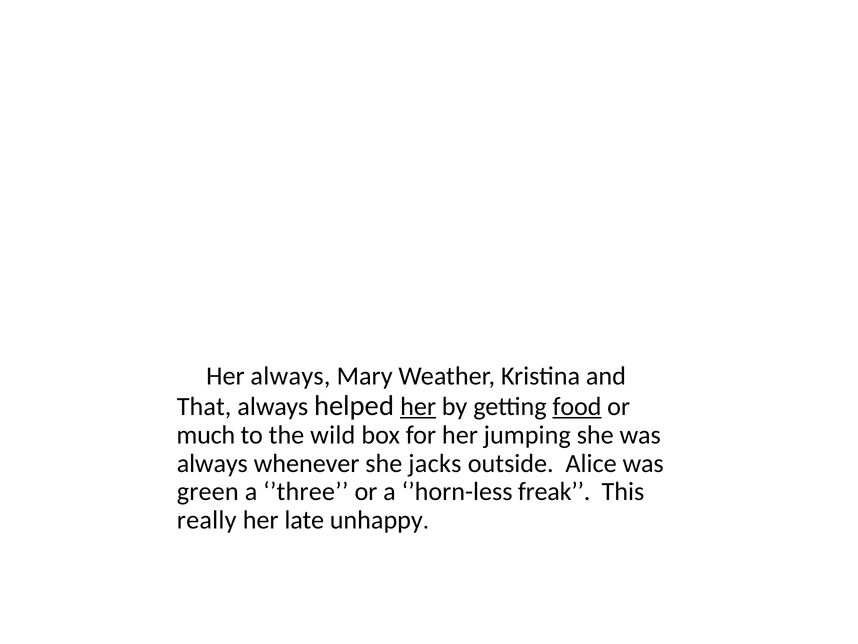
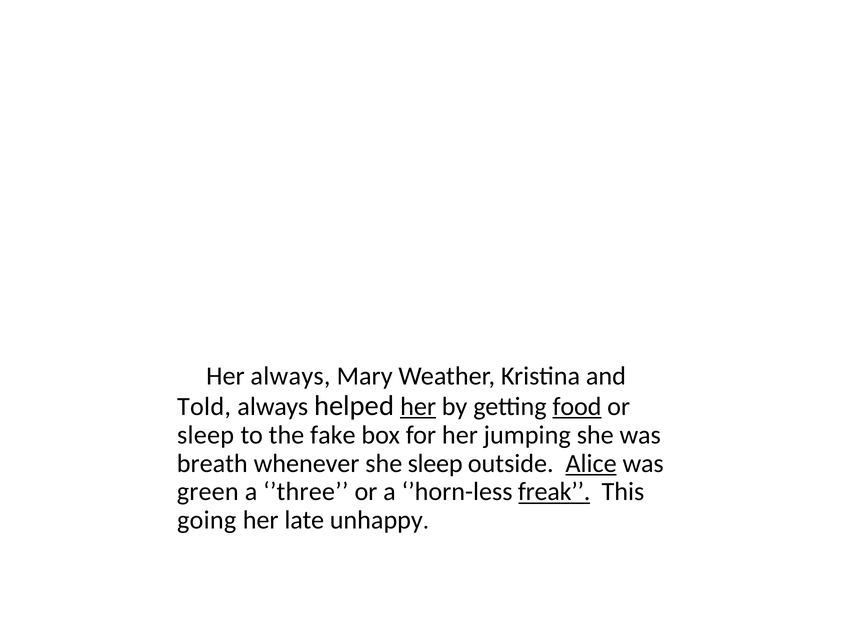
That: That -> Told
much at (206, 435): much -> sleep
wild: wild -> fake
always at (212, 463): always -> breath
she jacks: jacks -> sleep
Alice underline: none -> present
freak underline: none -> present
really: really -> going
